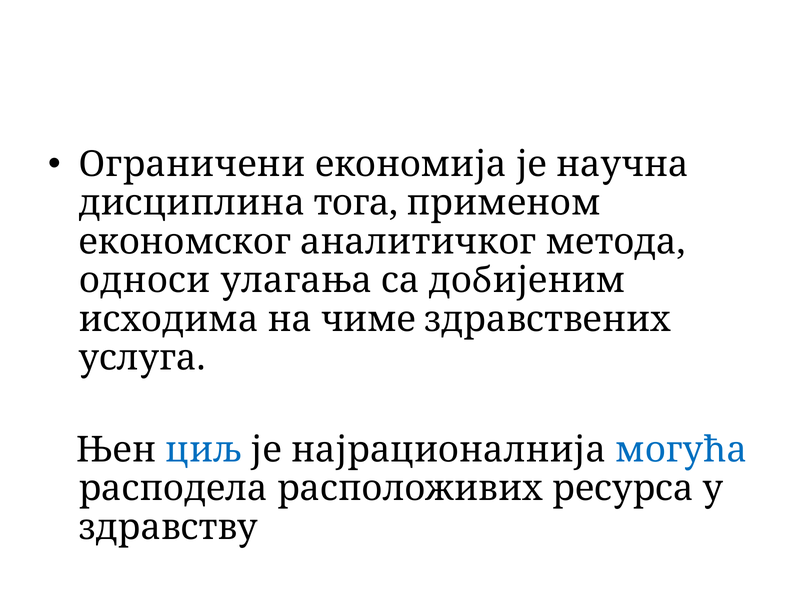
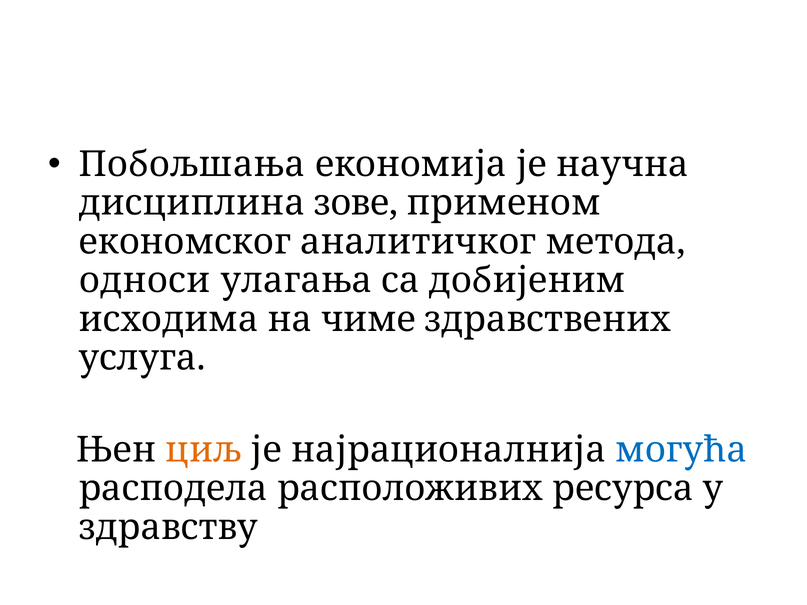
Ограничени: Ограничени -> Побољшања
тога: тога -> зове
циљ colour: blue -> orange
